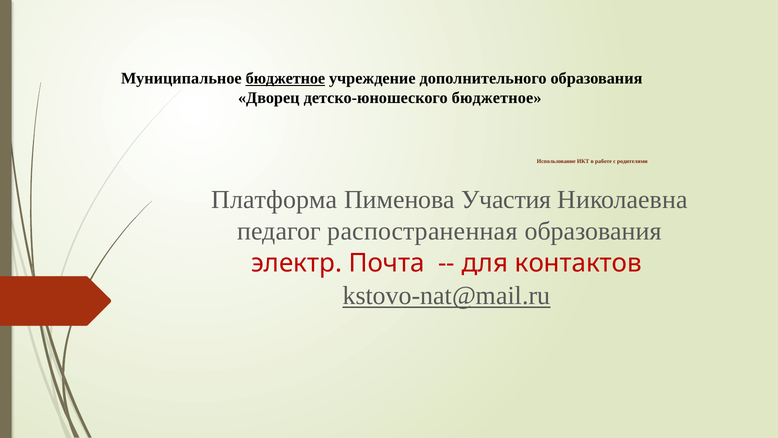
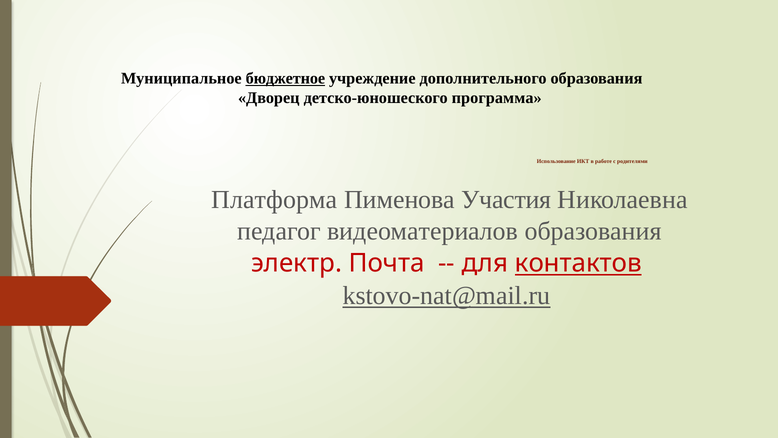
детско-юношеского бюджетное: бюджетное -> программа
распостраненная: распостраненная -> видеоматериалов
контактов underline: none -> present
